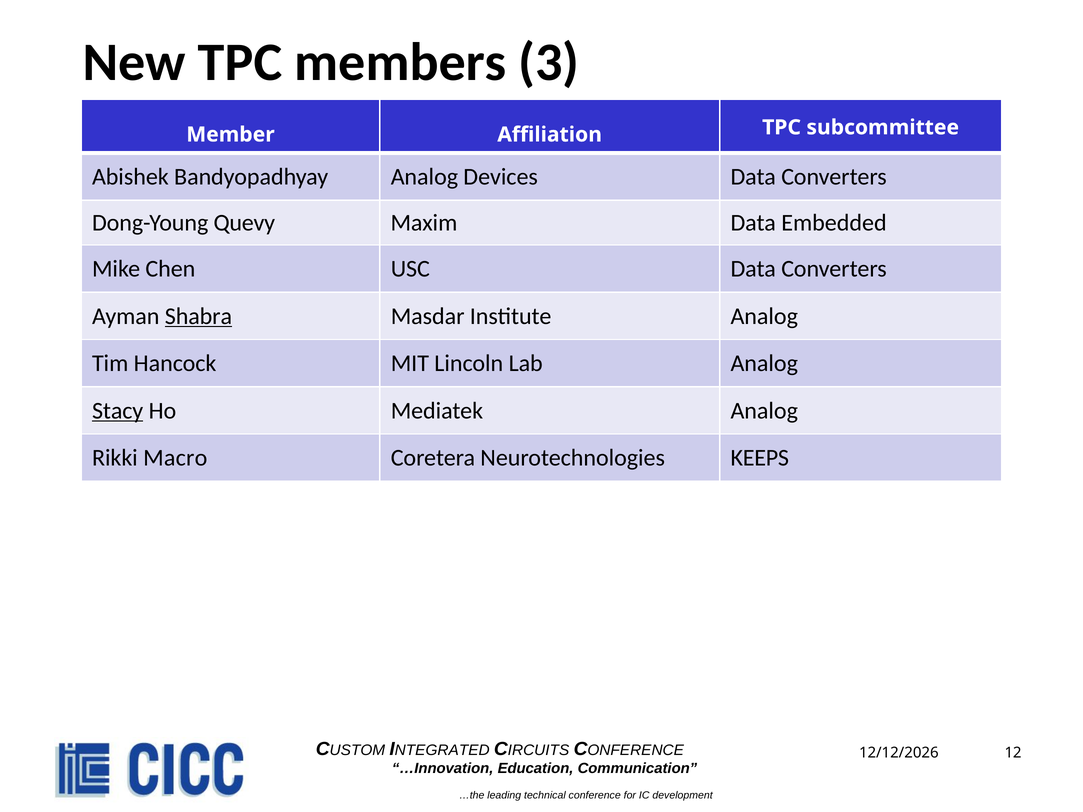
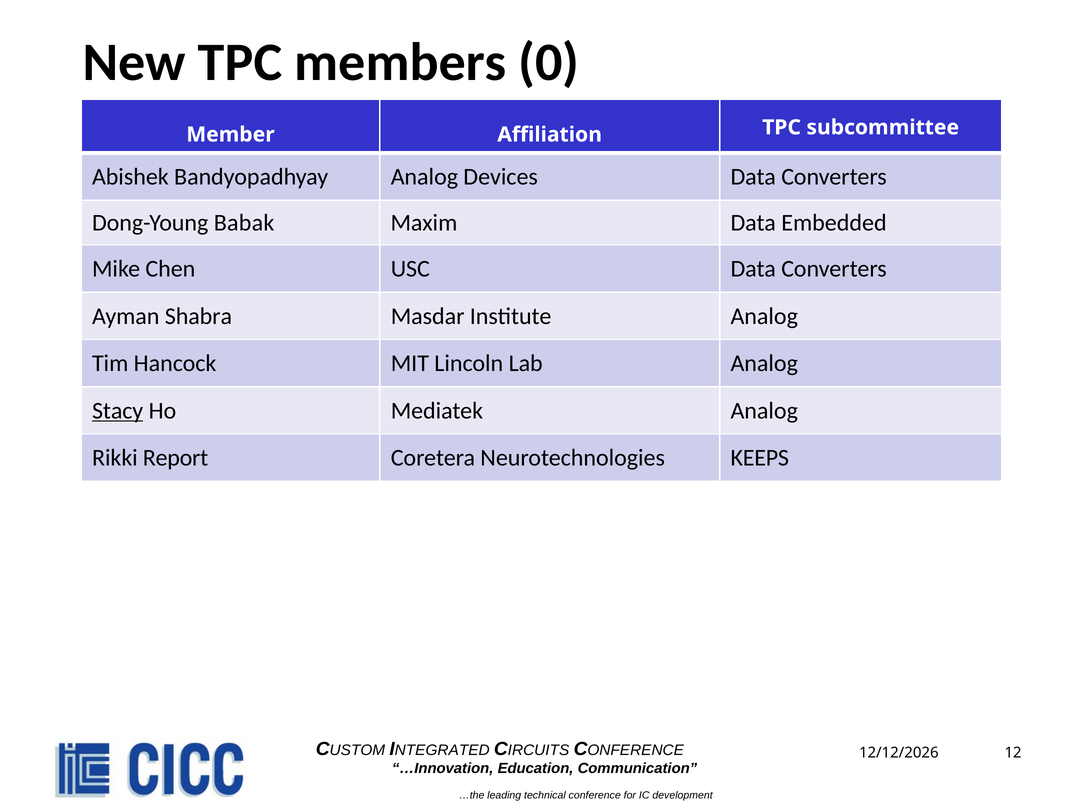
3: 3 -> 0
Quevy: Quevy -> Babak
Shabra underline: present -> none
Macro: Macro -> Report
